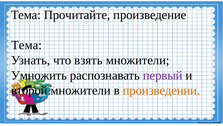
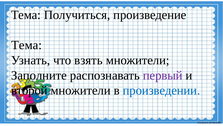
Прочитайте: Прочитайте -> Получиться
Умножить: Умножить -> Заполните
произведении colour: orange -> blue
